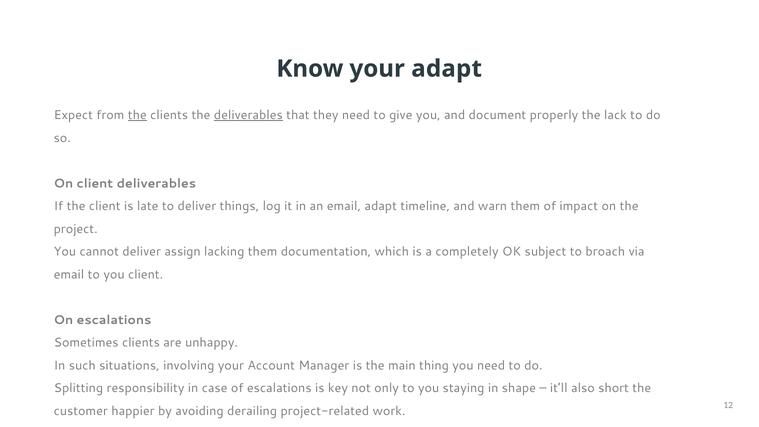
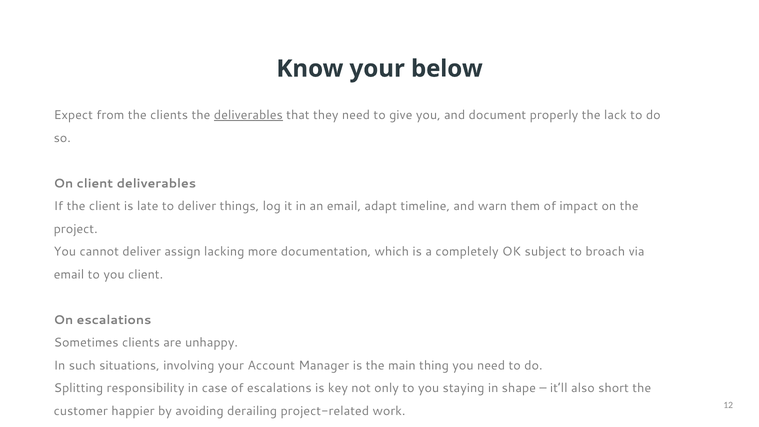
your adapt: adapt -> below
the at (137, 115) underline: present -> none
lacking them: them -> more
